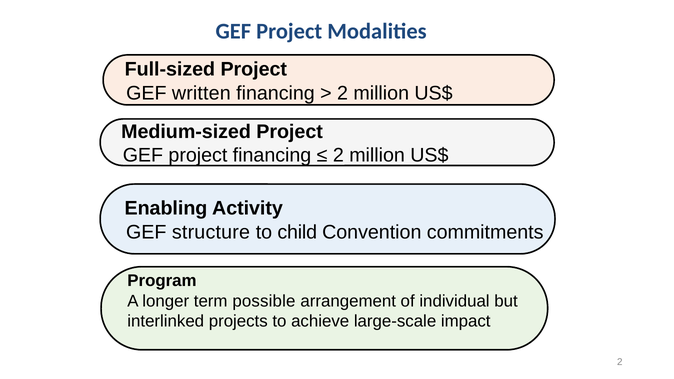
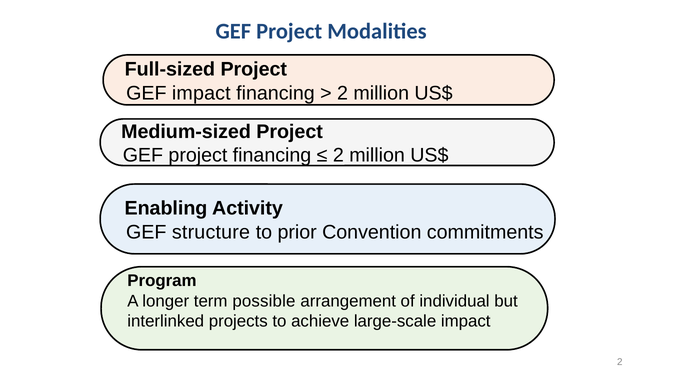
GEF written: written -> impact
child: child -> prior
